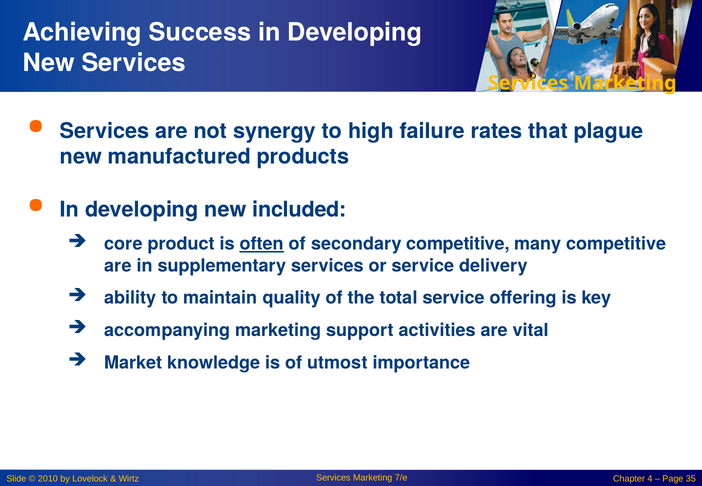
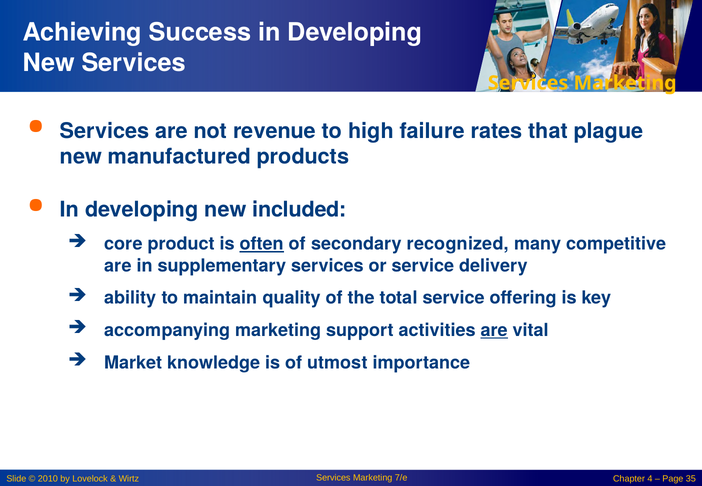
synergy: synergy -> revenue
secondary competitive: competitive -> recognized
are at (494, 331) underline: none -> present
